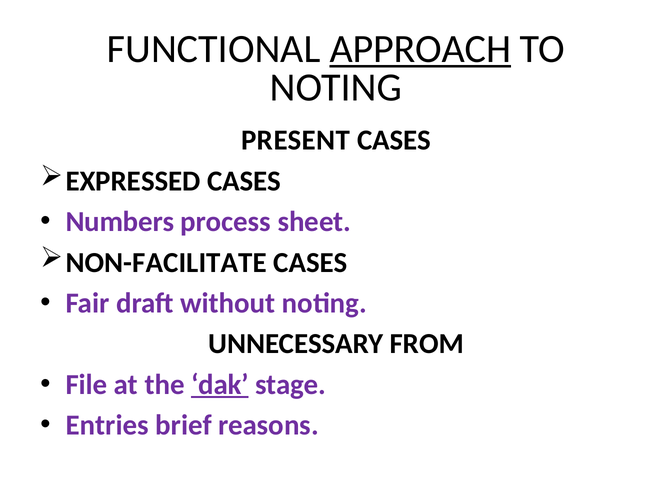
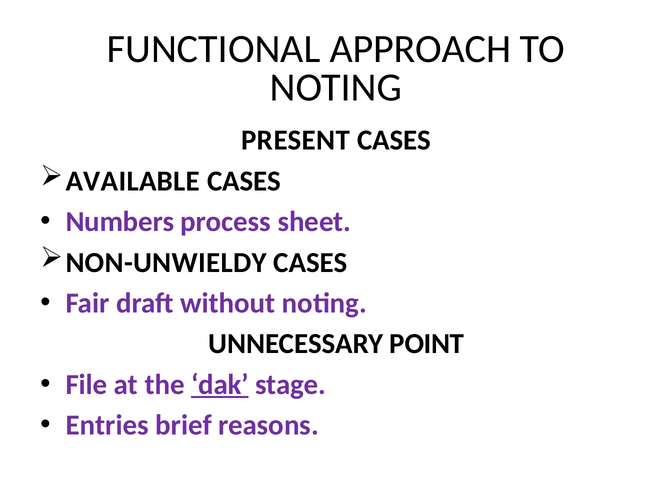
APPROACH underline: present -> none
EXPRESSED: EXPRESSED -> AVAILABLE
NON-FACILITATE: NON-FACILITATE -> NON-UNWIELDY
FROM: FROM -> POINT
